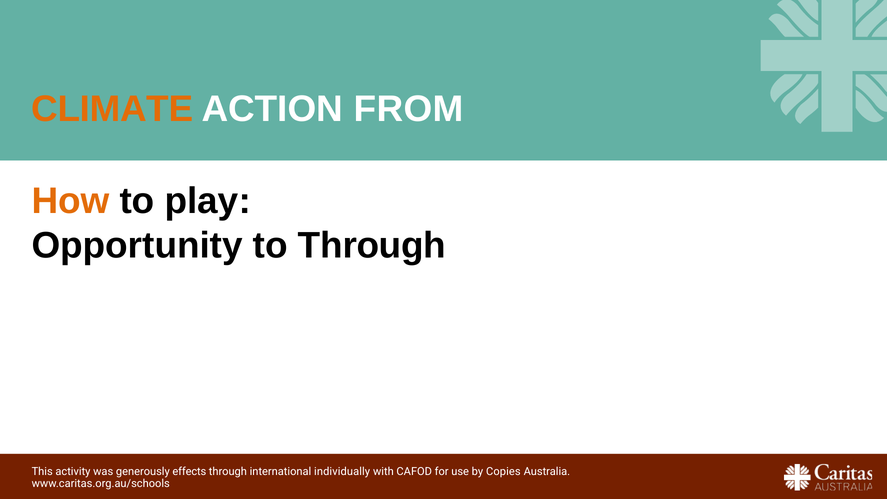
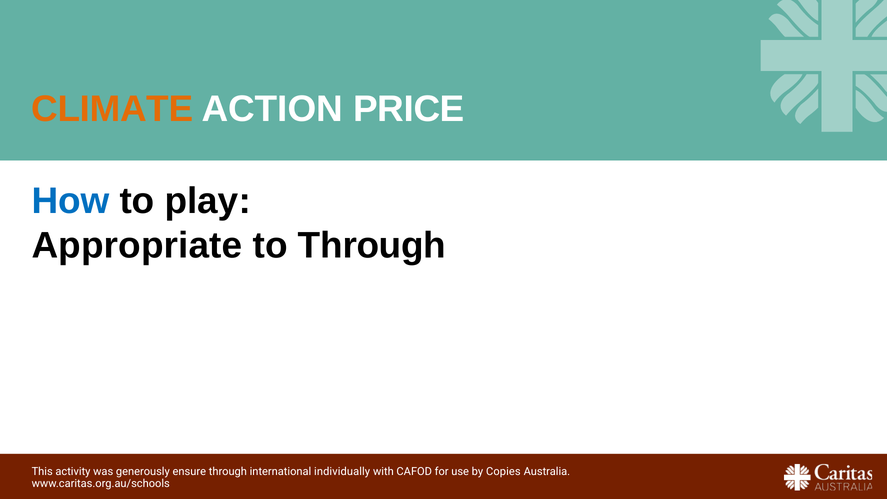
FROM: FROM -> PRICE
How colour: orange -> blue
Opportunity: Opportunity -> Appropriate
effects: effects -> ensure
